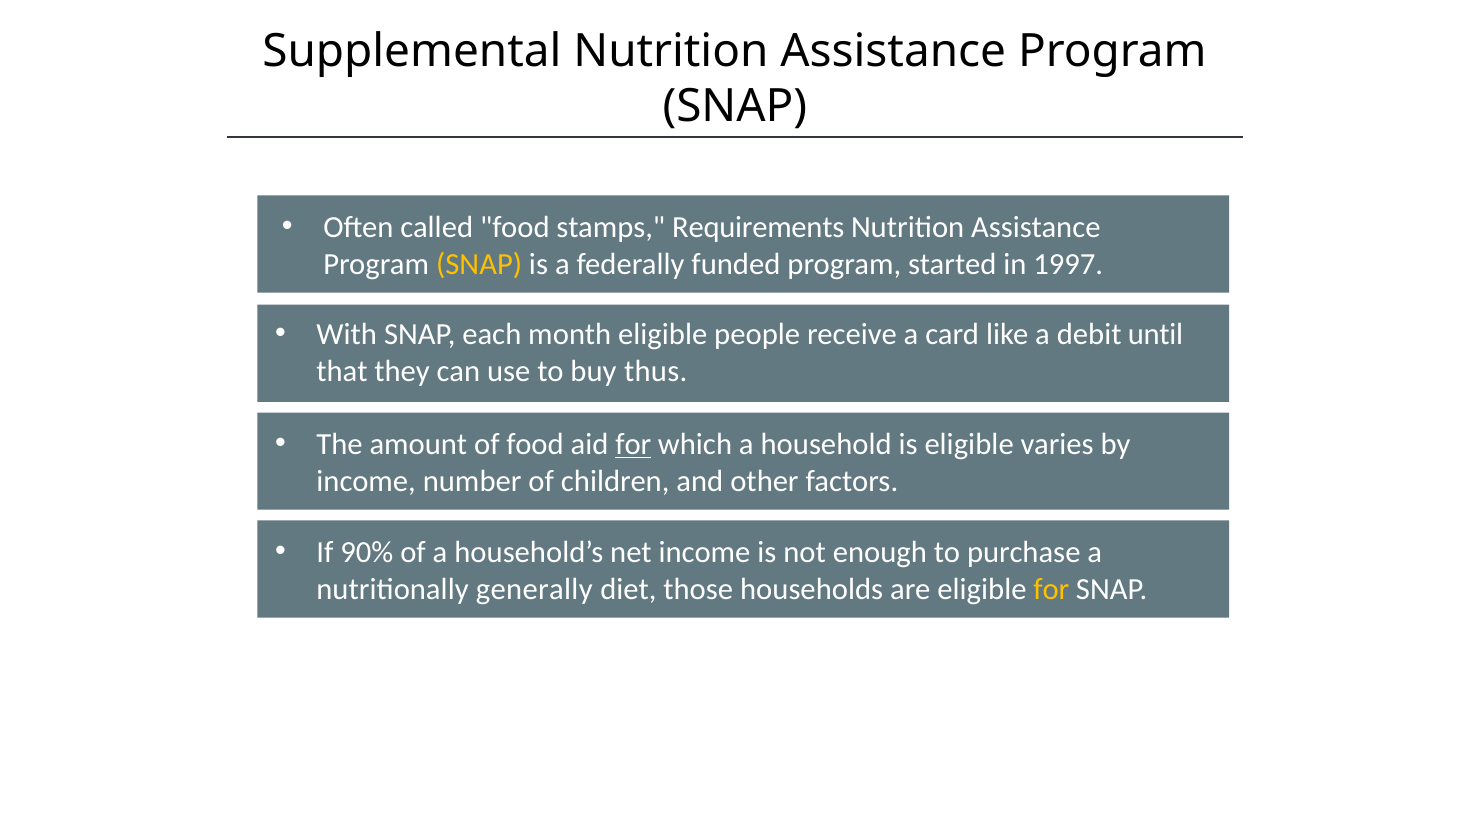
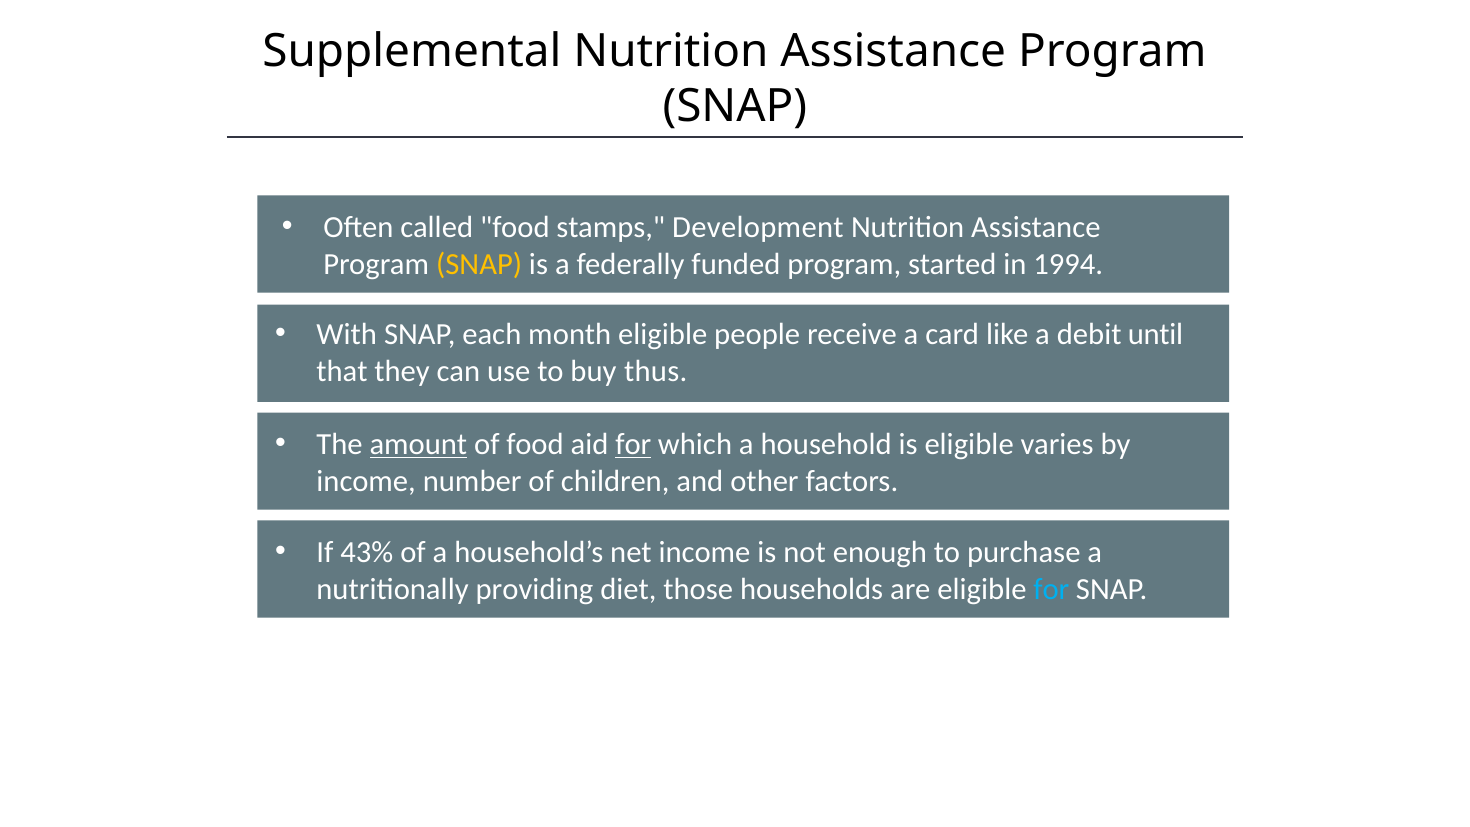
Requirements: Requirements -> Development
1997: 1997 -> 1994
amount underline: none -> present
90%: 90% -> 43%
generally: generally -> providing
for at (1051, 589) colour: yellow -> light blue
